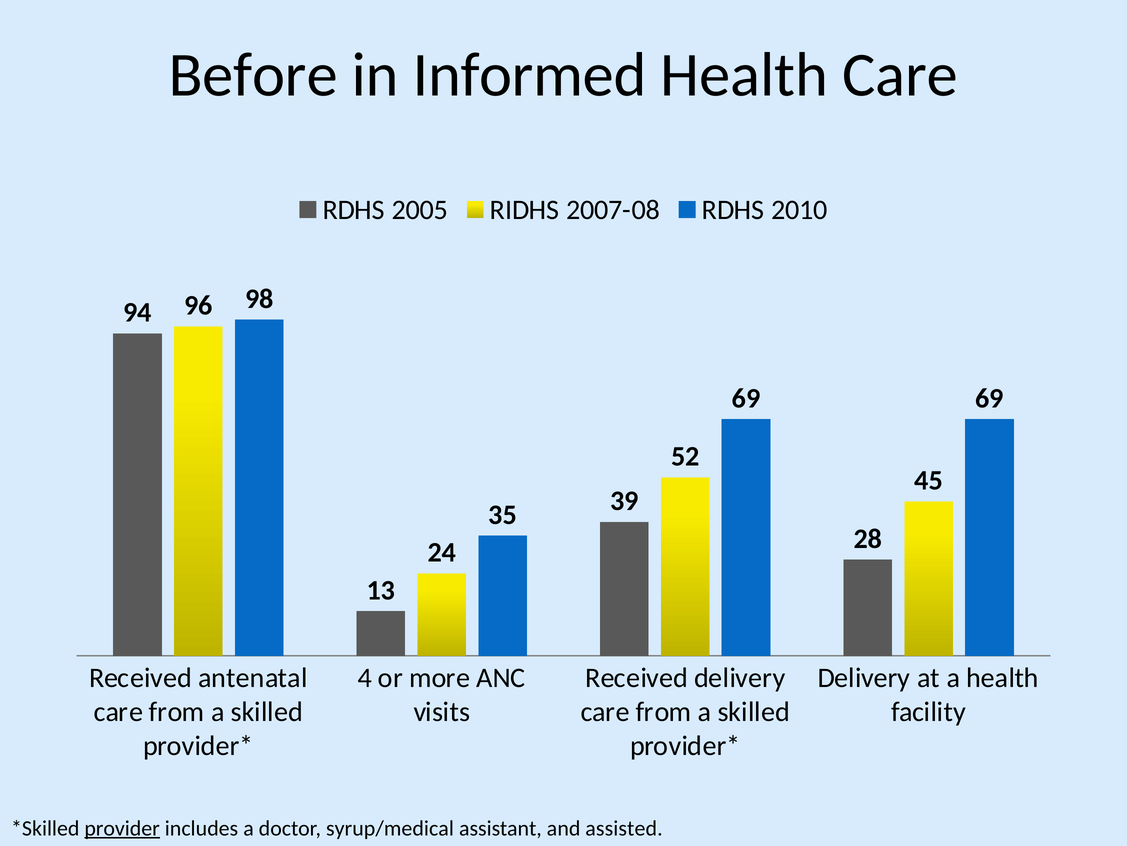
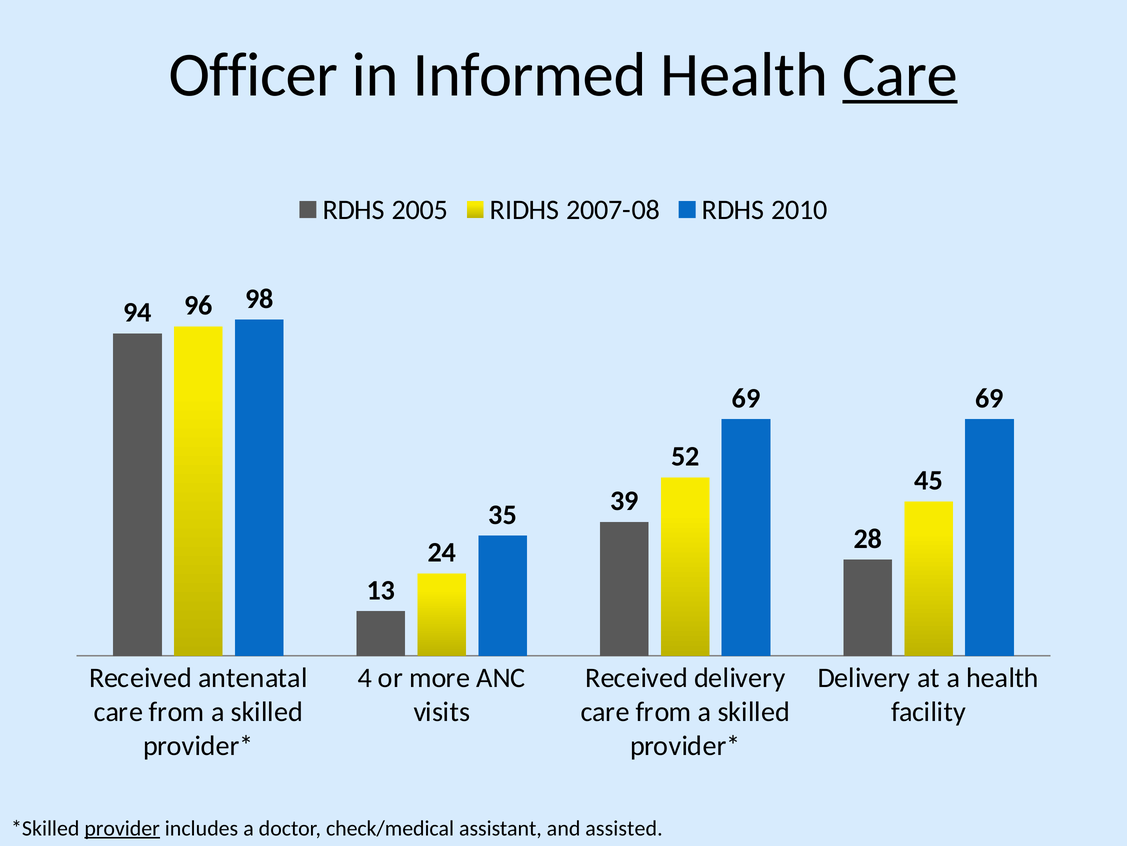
Before: Before -> Officer
Care at (900, 75) underline: none -> present
syrup/medical: syrup/medical -> check/medical
